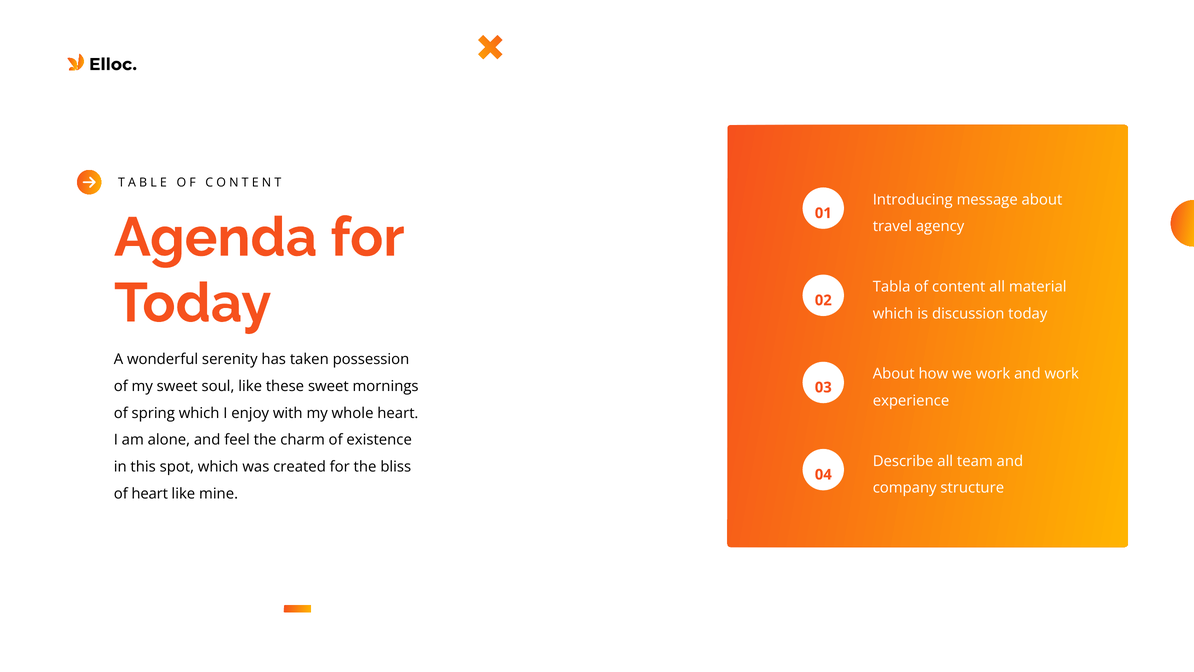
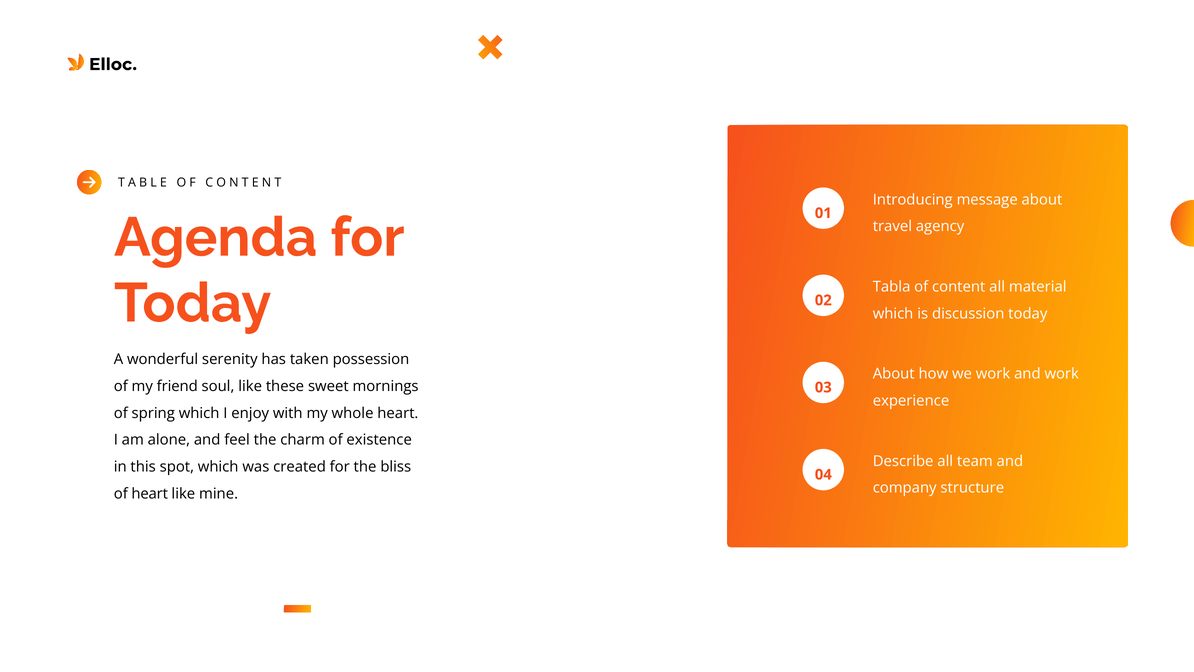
my sweet: sweet -> friend
